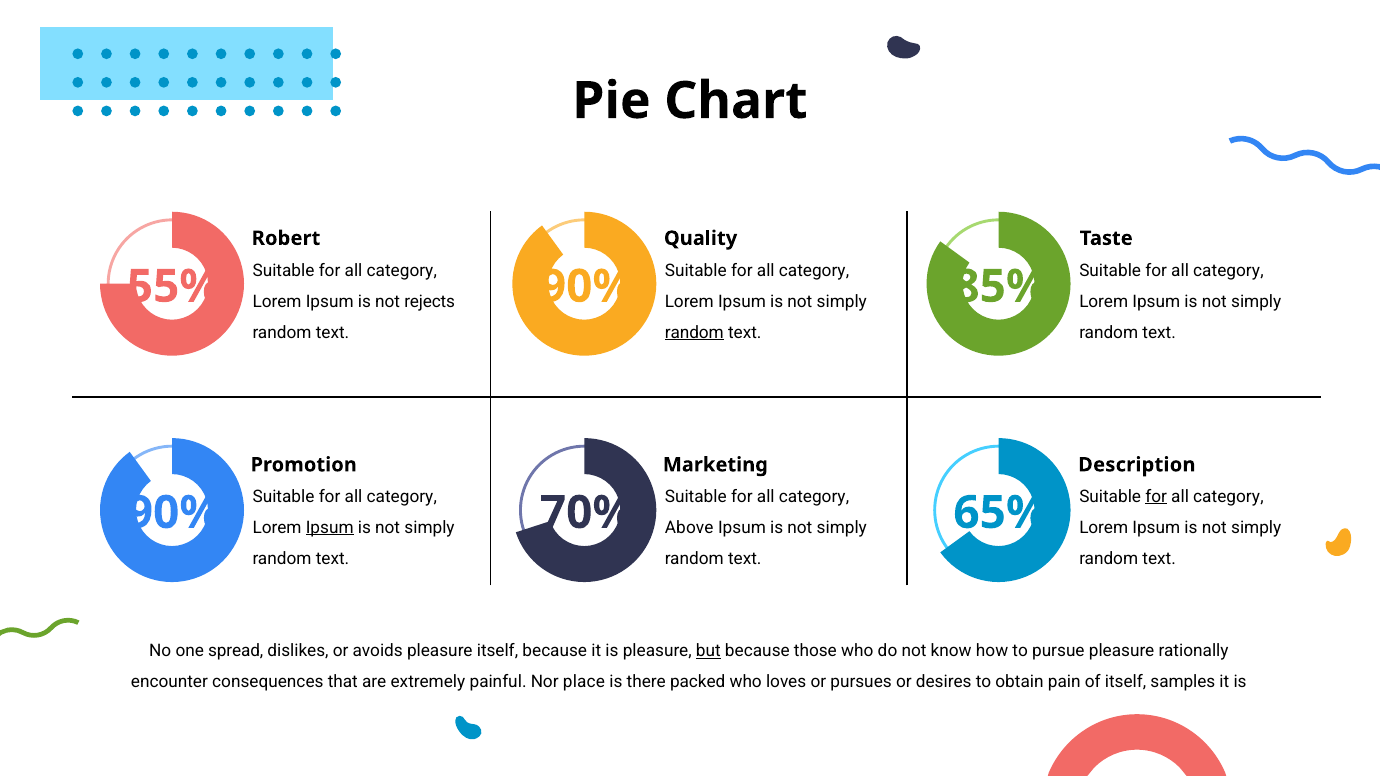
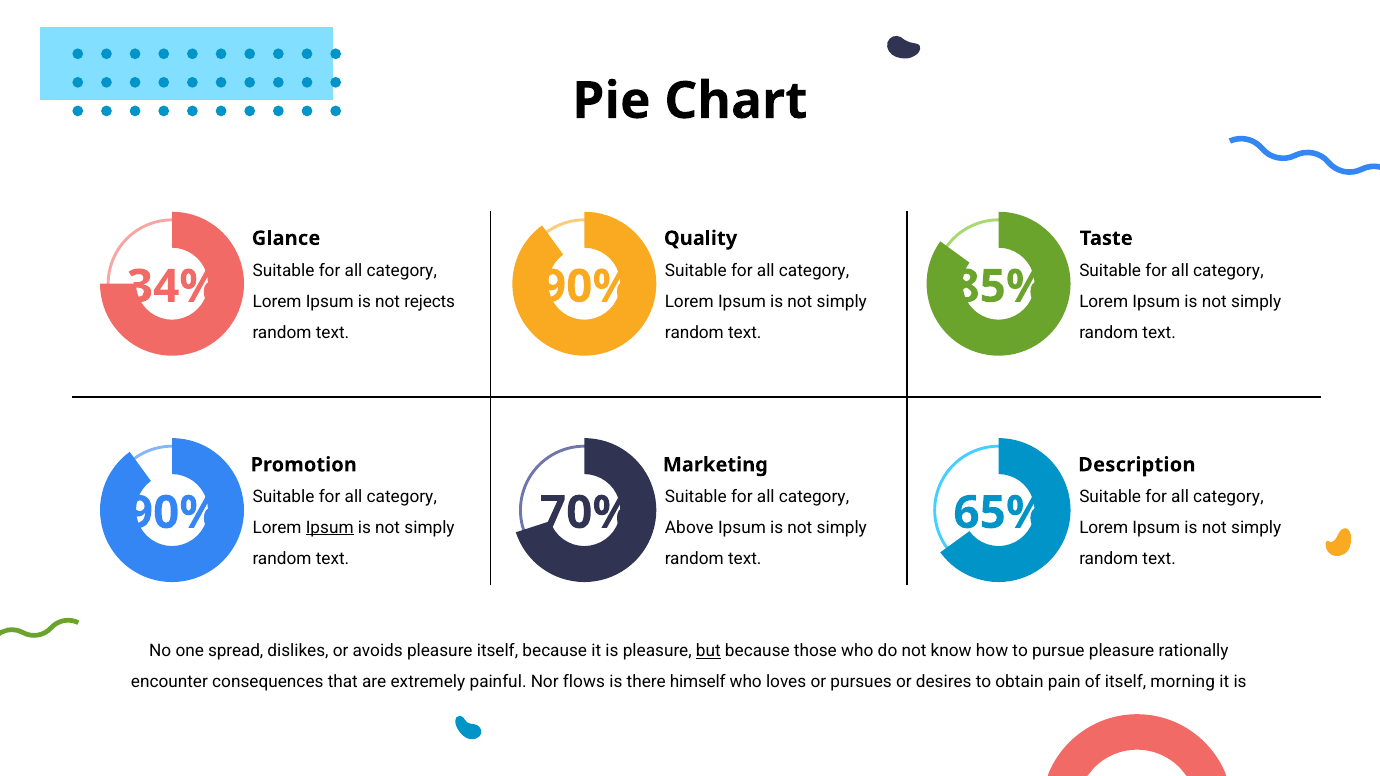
Robert: Robert -> Glance
55%: 55% -> 34%
random at (694, 332) underline: present -> none
for at (1156, 497) underline: present -> none
place: place -> flows
packed: packed -> himself
samples: samples -> morning
